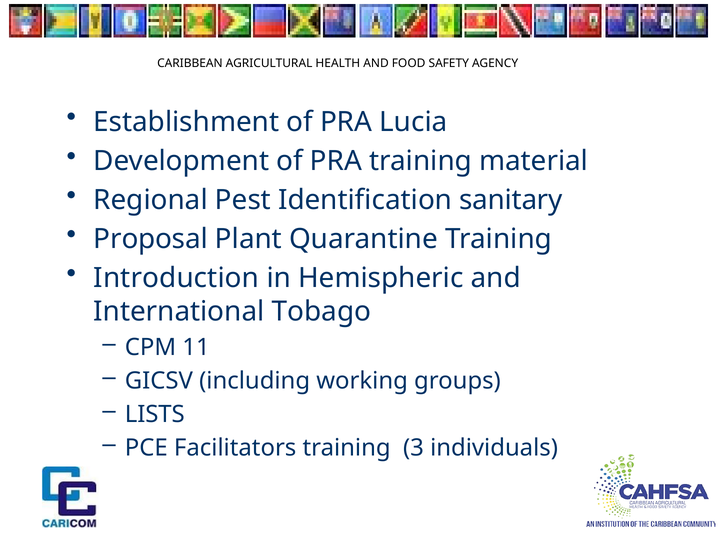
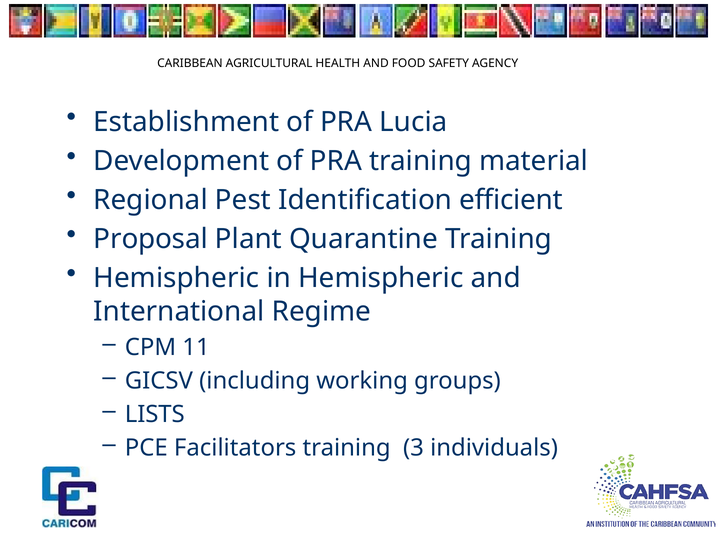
sanitary: sanitary -> efficient
Introduction at (176, 278): Introduction -> Hemispheric
Tobago: Tobago -> Regime
